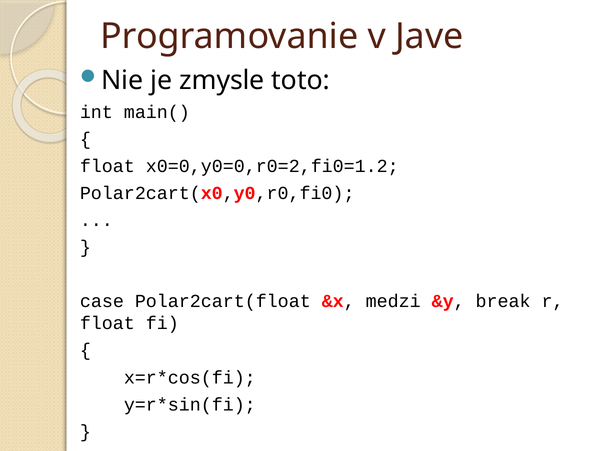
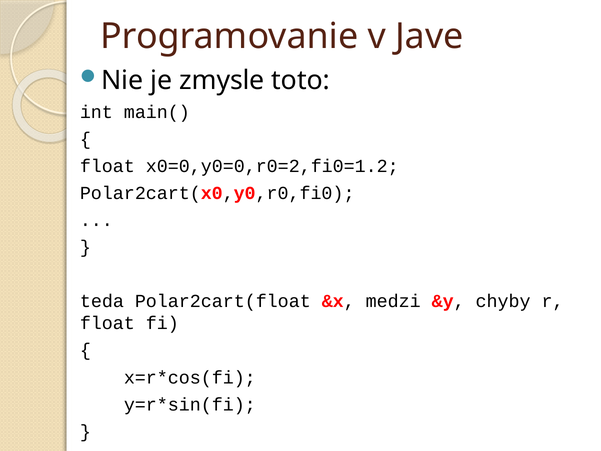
case: case -> teda
break: break -> chyby
